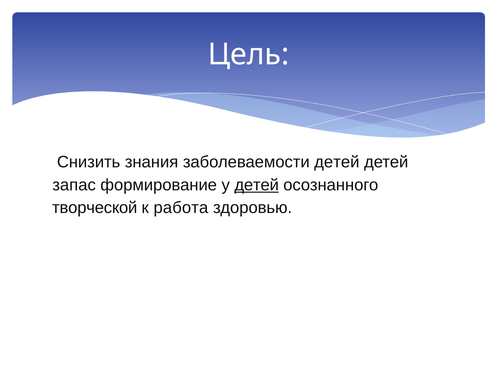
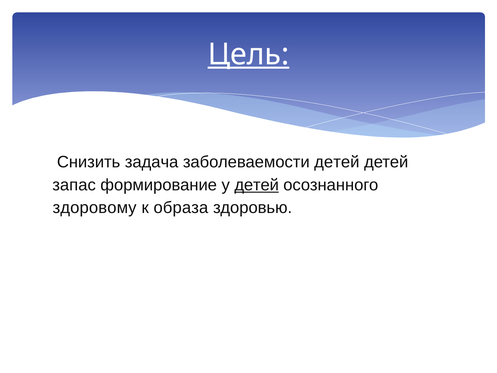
Цель underline: none -> present
знания: знания -> задача
творческой: творческой -> здоровому
работа: работа -> образа
